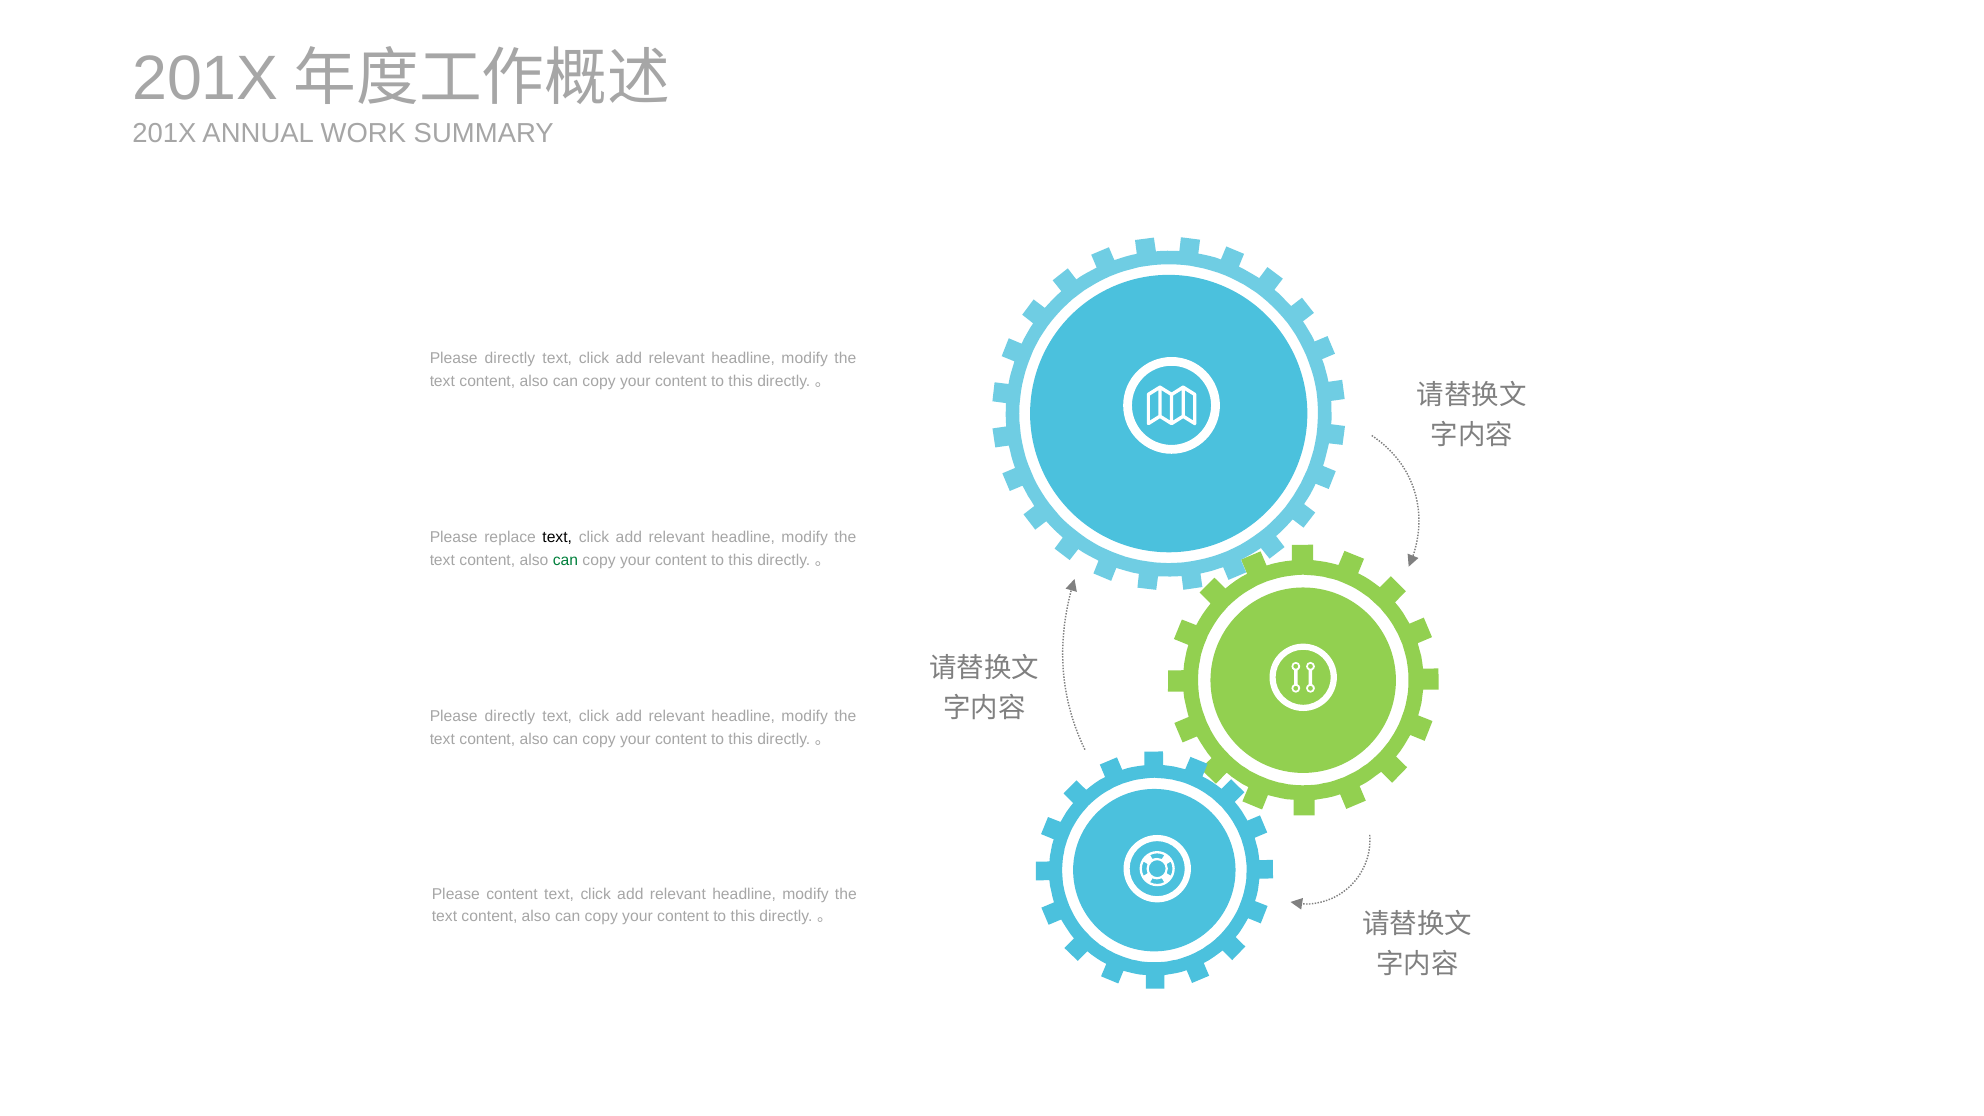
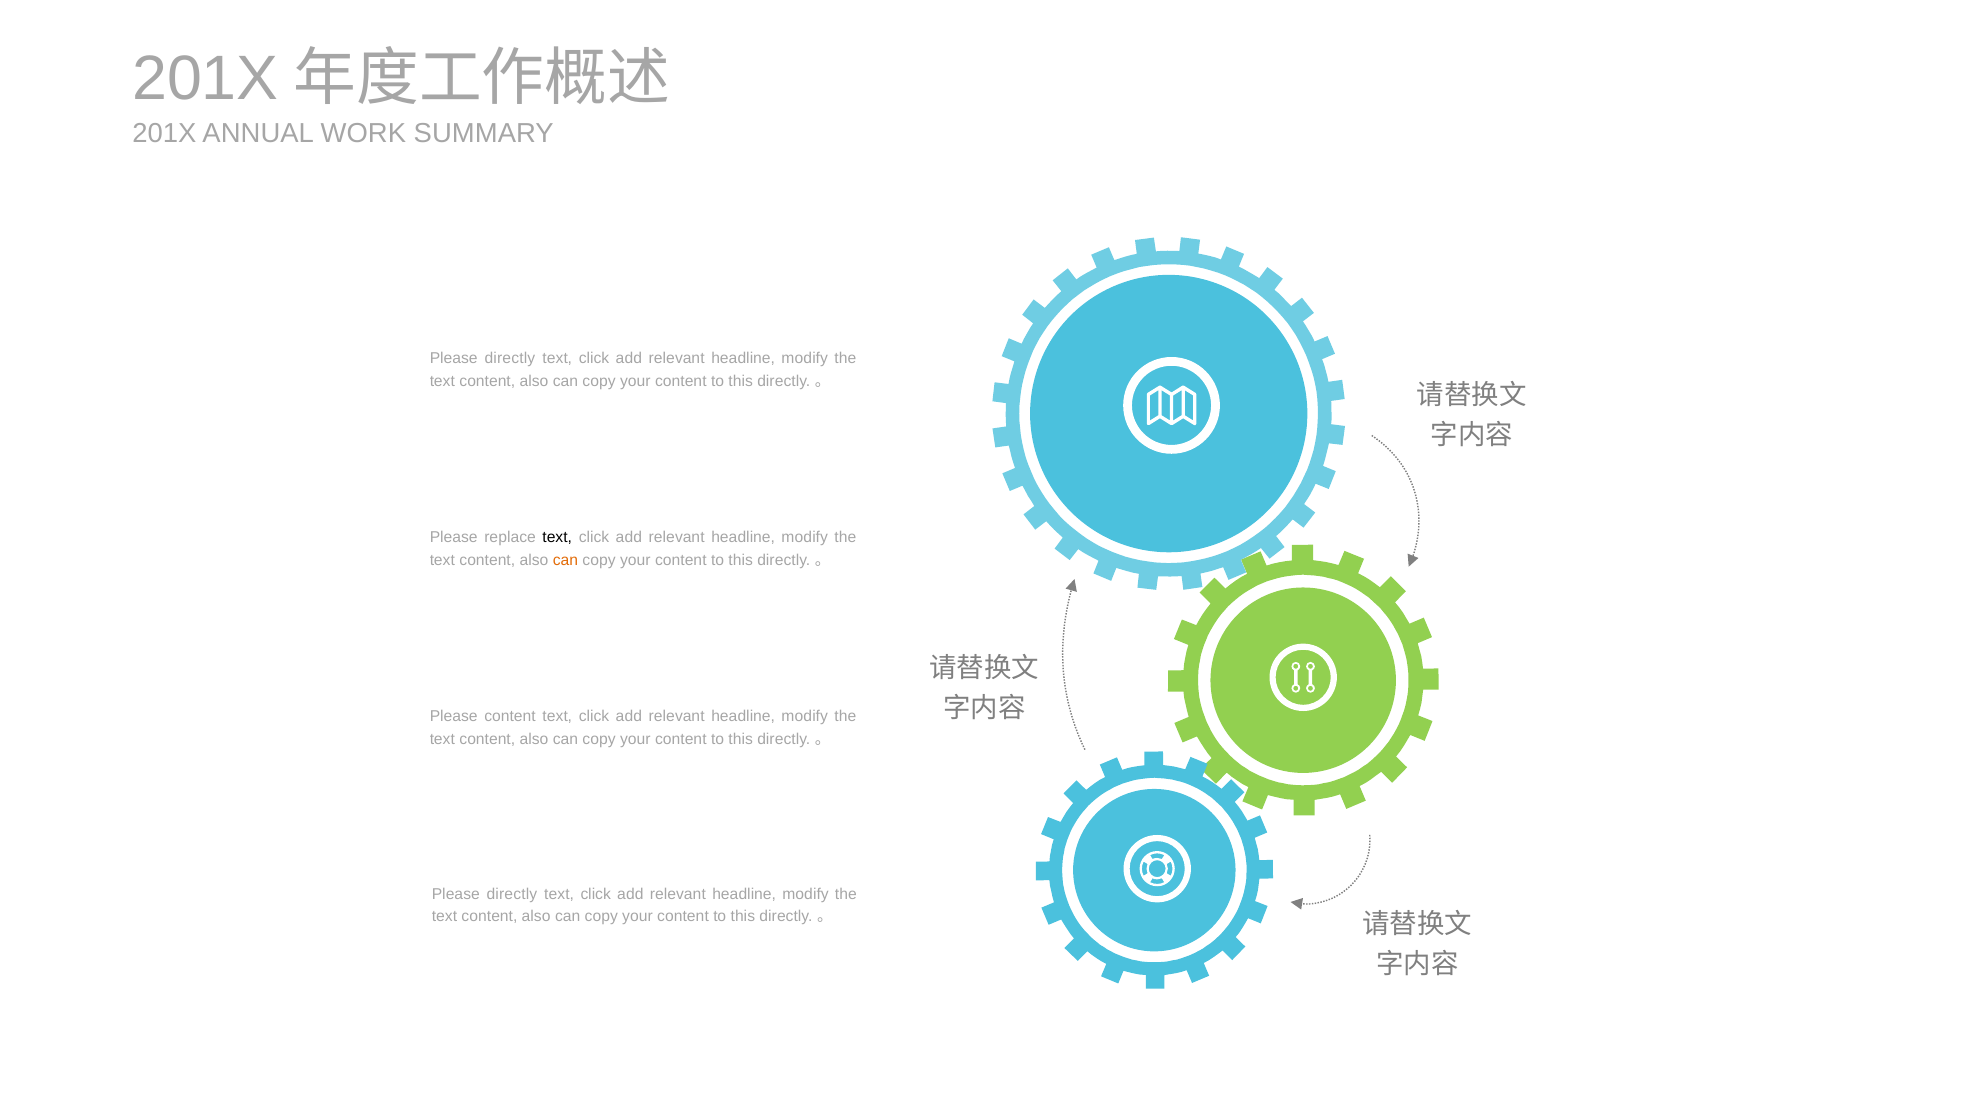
can at (566, 560) colour: green -> orange
directly at (510, 716): directly -> content
content at (512, 894): content -> directly
